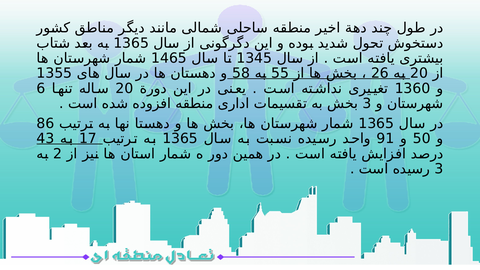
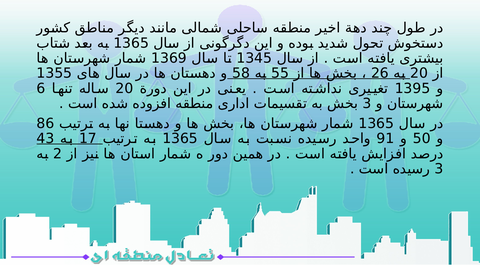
1465: 1465 -> 1369
1360: 1360 -> 1395
